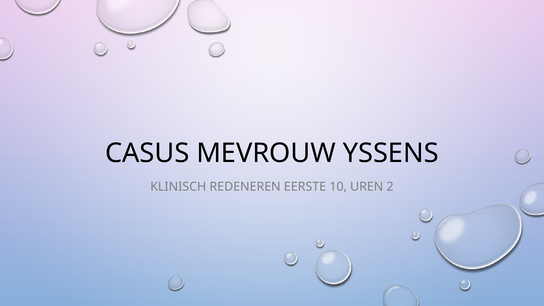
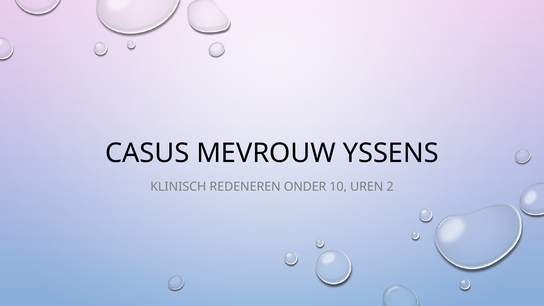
EERSTE: EERSTE -> ONDER
